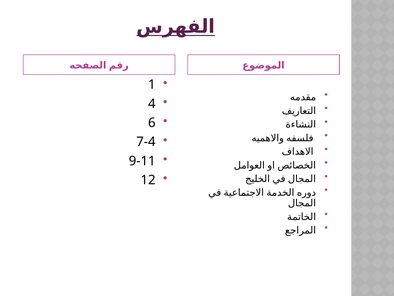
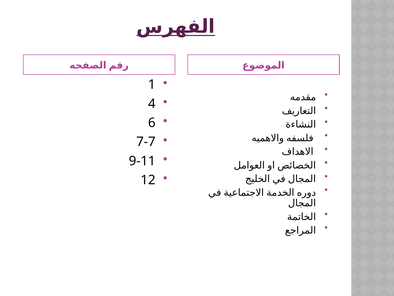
7-4: 7-4 -> 7-7
